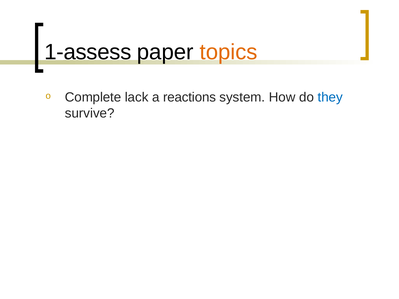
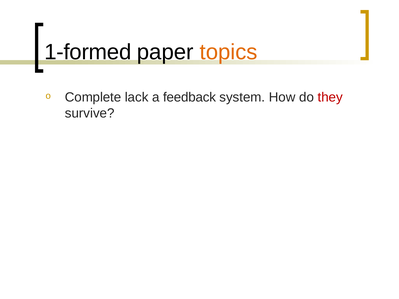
1-assess: 1-assess -> 1-formed
reactions: reactions -> feedback
they colour: blue -> red
